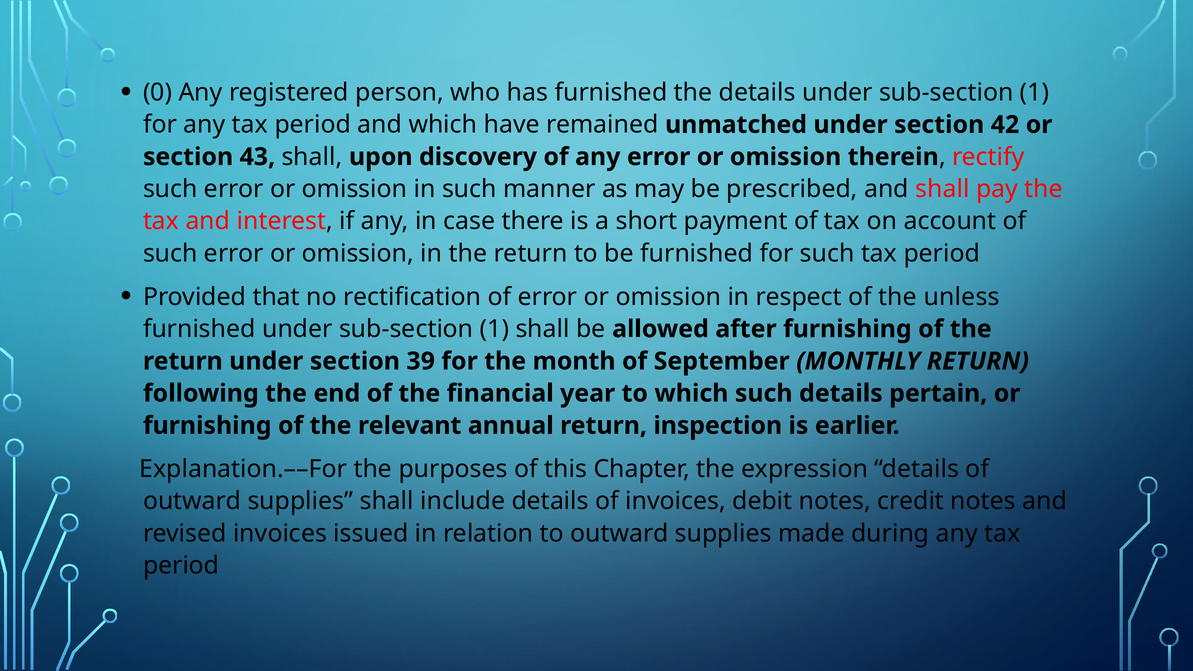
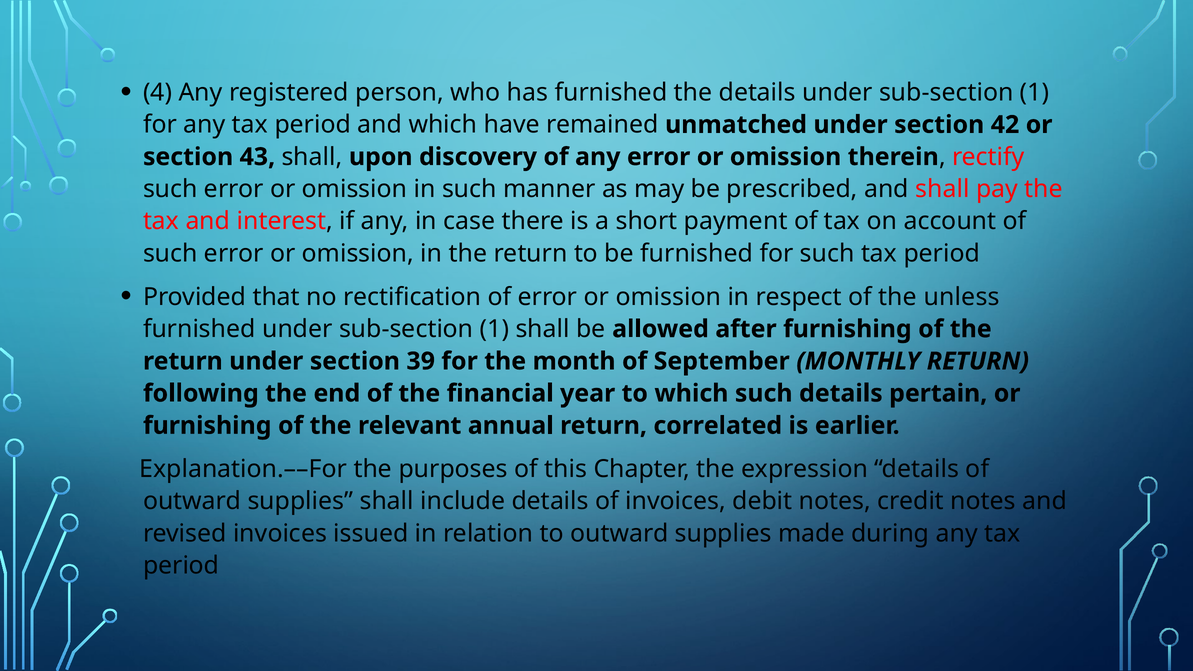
0: 0 -> 4
inspection: inspection -> correlated
